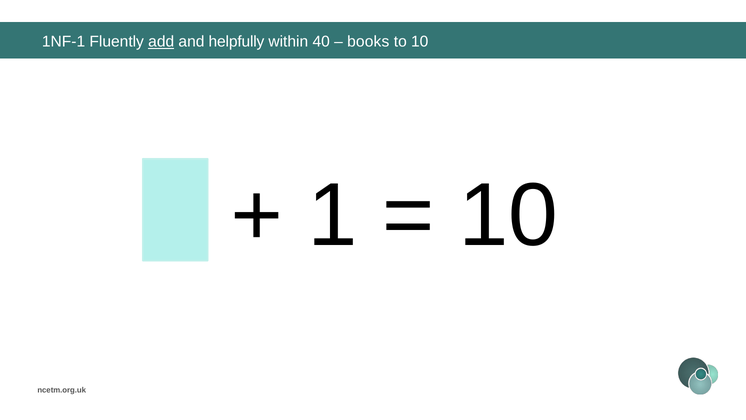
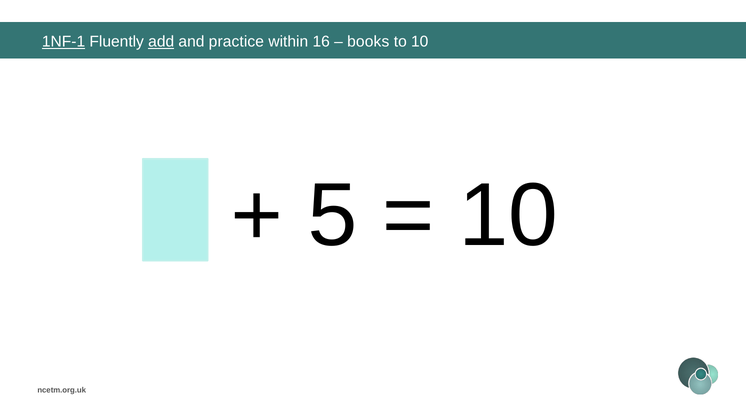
1NF-1 underline: none -> present
helpfully: helpfully -> practice
40: 40 -> 16
1: 1 -> 5
